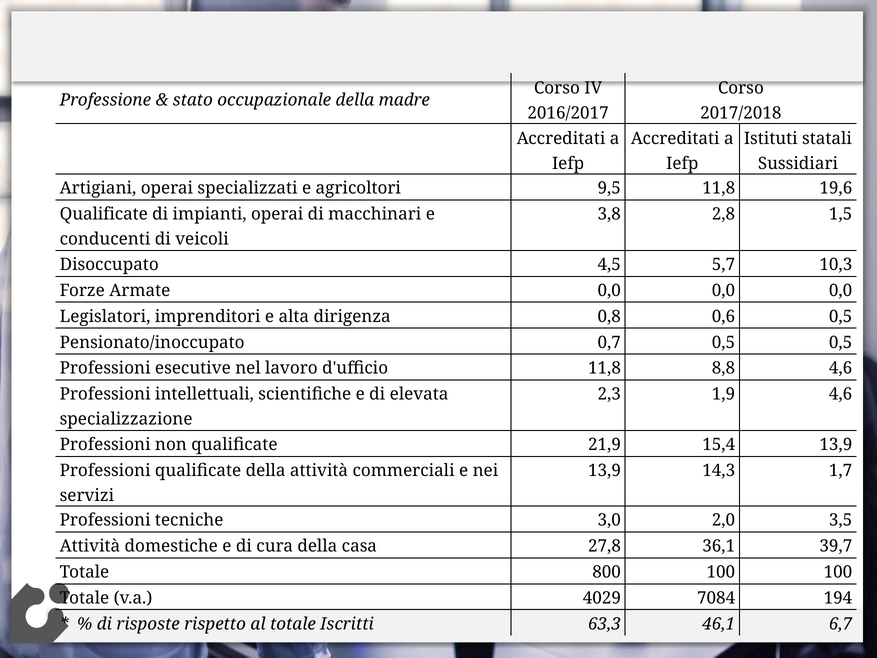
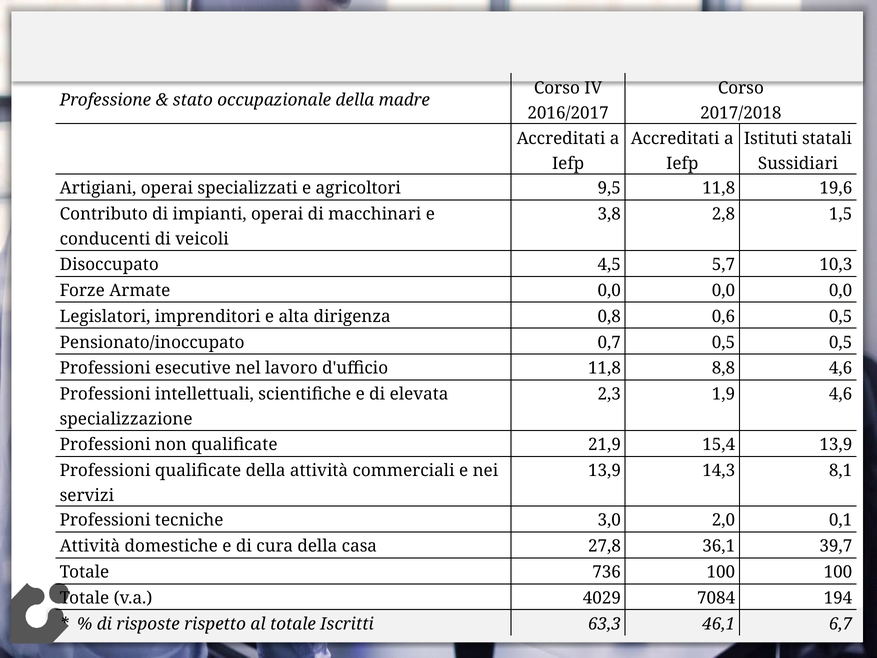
Qualificate at (104, 214): Qualificate -> Contributo
1,7: 1,7 -> 8,1
3,5: 3,5 -> 0,1
800: 800 -> 736
